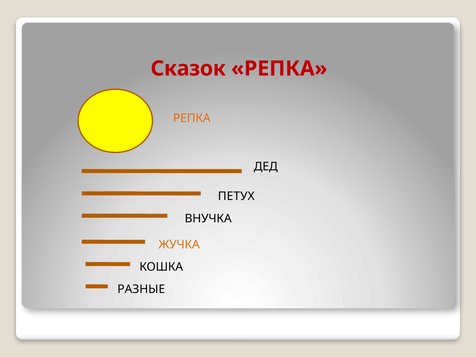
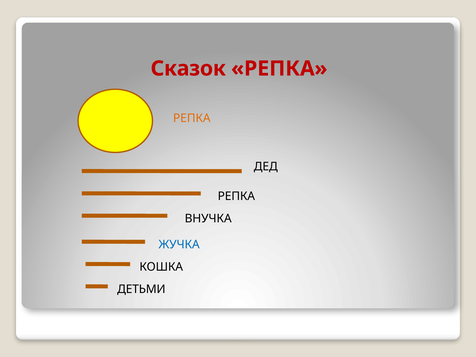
ПЕТУХ at (236, 196): ПЕТУХ -> РЕПКА
ЖУЧКА colour: orange -> blue
РАЗНЫЕ: РАЗНЫЕ -> ДЕТЬМИ
